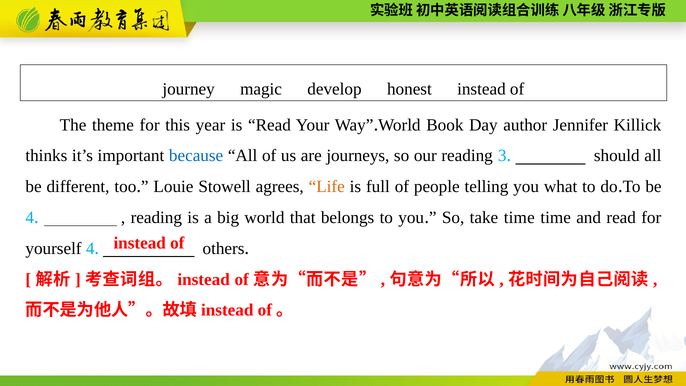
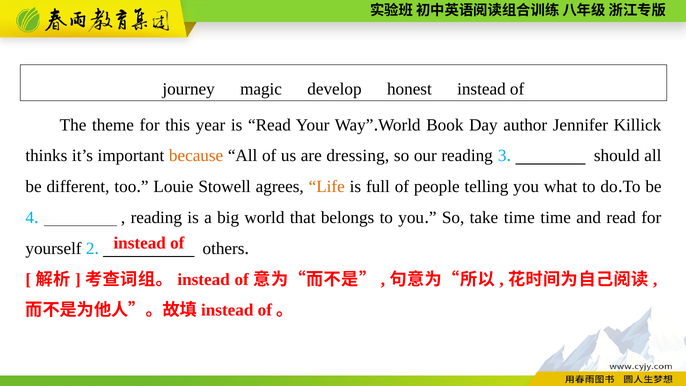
because colour: blue -> orange
journeys: journeys -> dressing
yourself 4: 4 -> 2
